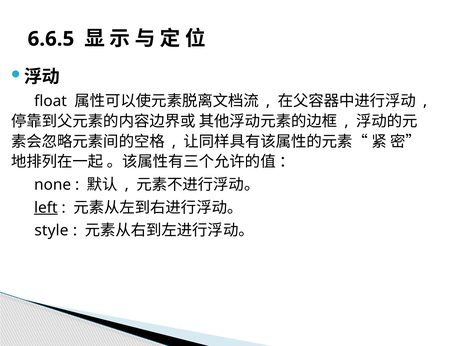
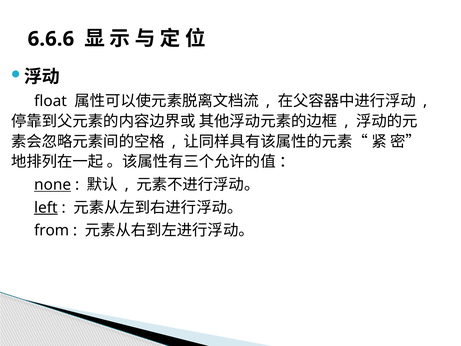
6.6.5: 6.6.5 -> 6.6.6
none underline: none -> present
style: style -> from
